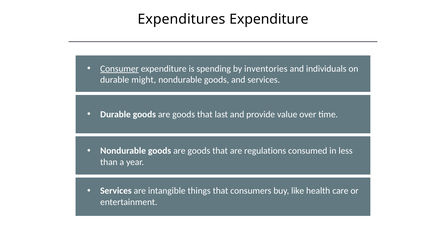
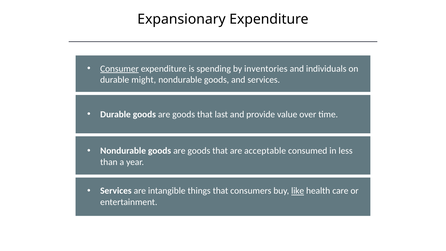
Expenditures: Expenditures -> Expansionary
regulations: regulations -> acceptable
like underline: none -> present
